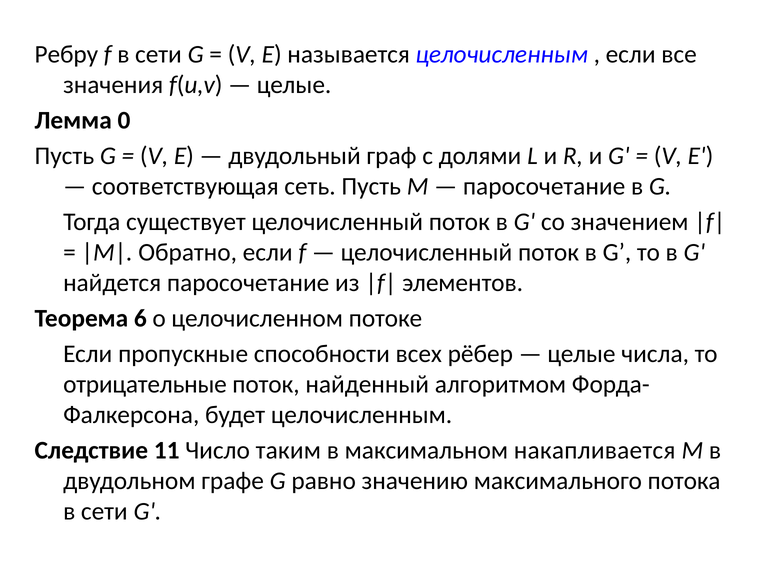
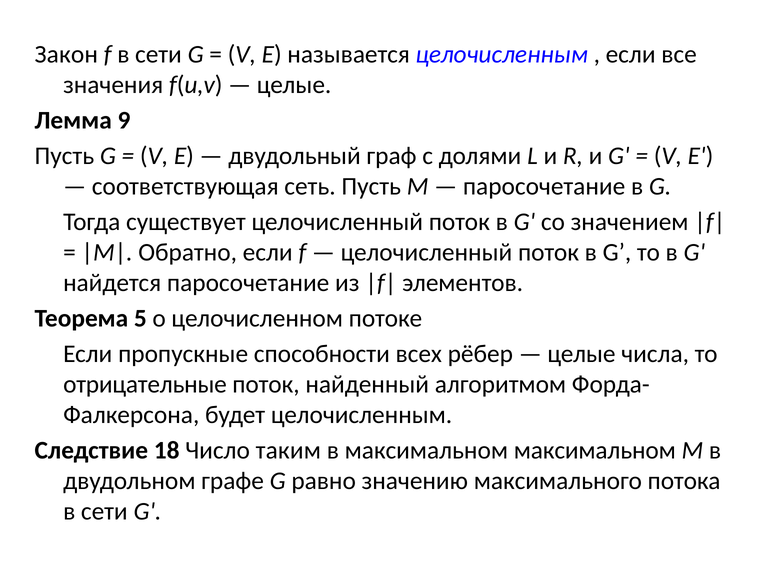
Ребру: Ребру -> Закон
0: 0 -> 9
6: 6 -> 5
11: 11 -> 18
максимальном накапливается: накапливается -> максимальном
